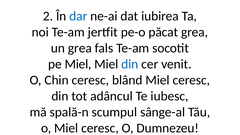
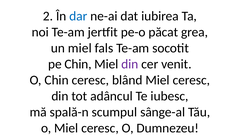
un grea: grea -> miel
pe Miel: Miel -> Chin
din at (130, 64) colour: blue -> purple
